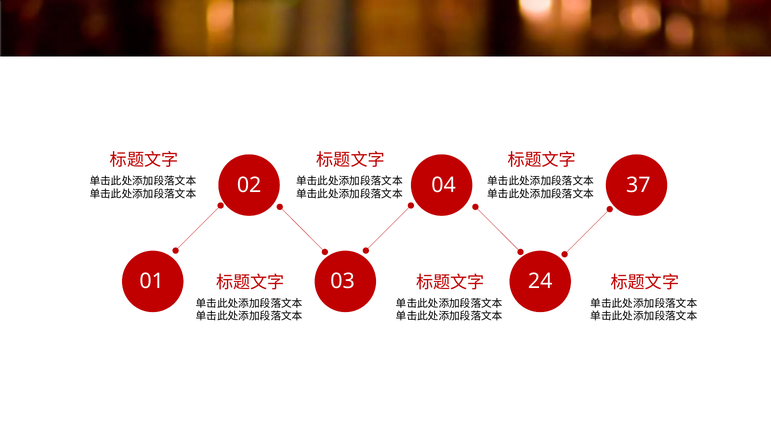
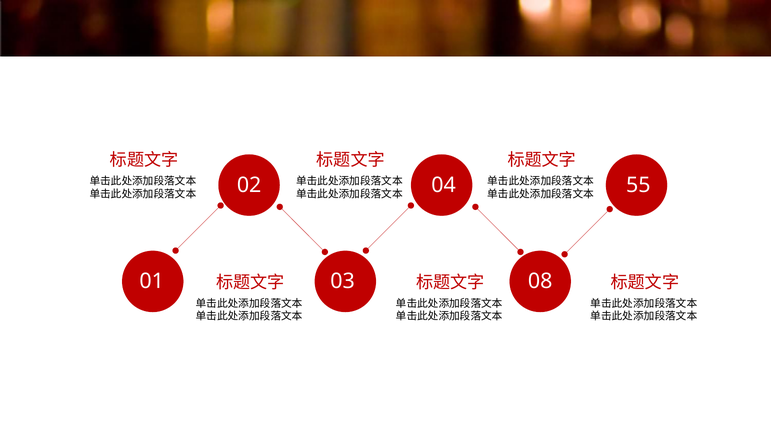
37: 37 -> 55
24: 24 -> 08
